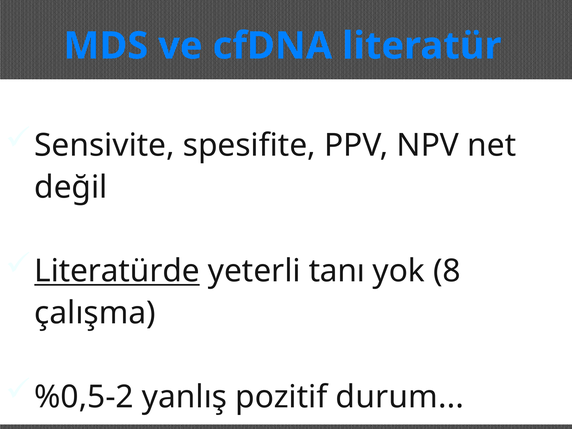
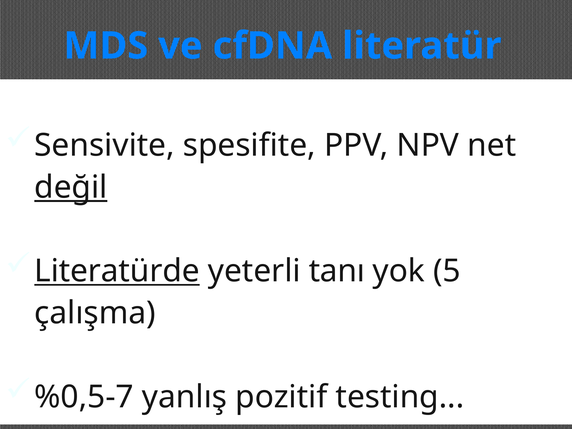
değil underline: none -> present
8: 8 -> 5
%0,5-2: %0,5-2 -> %0,5-7
durum: durum -> testing
